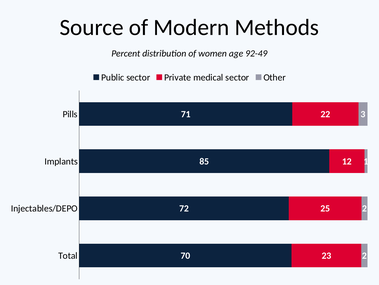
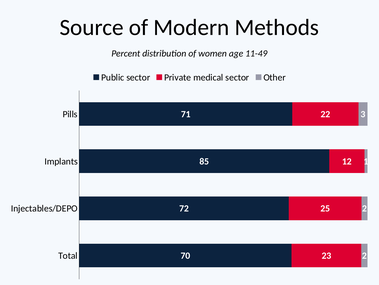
92-49: 92-49 -> 11-49
